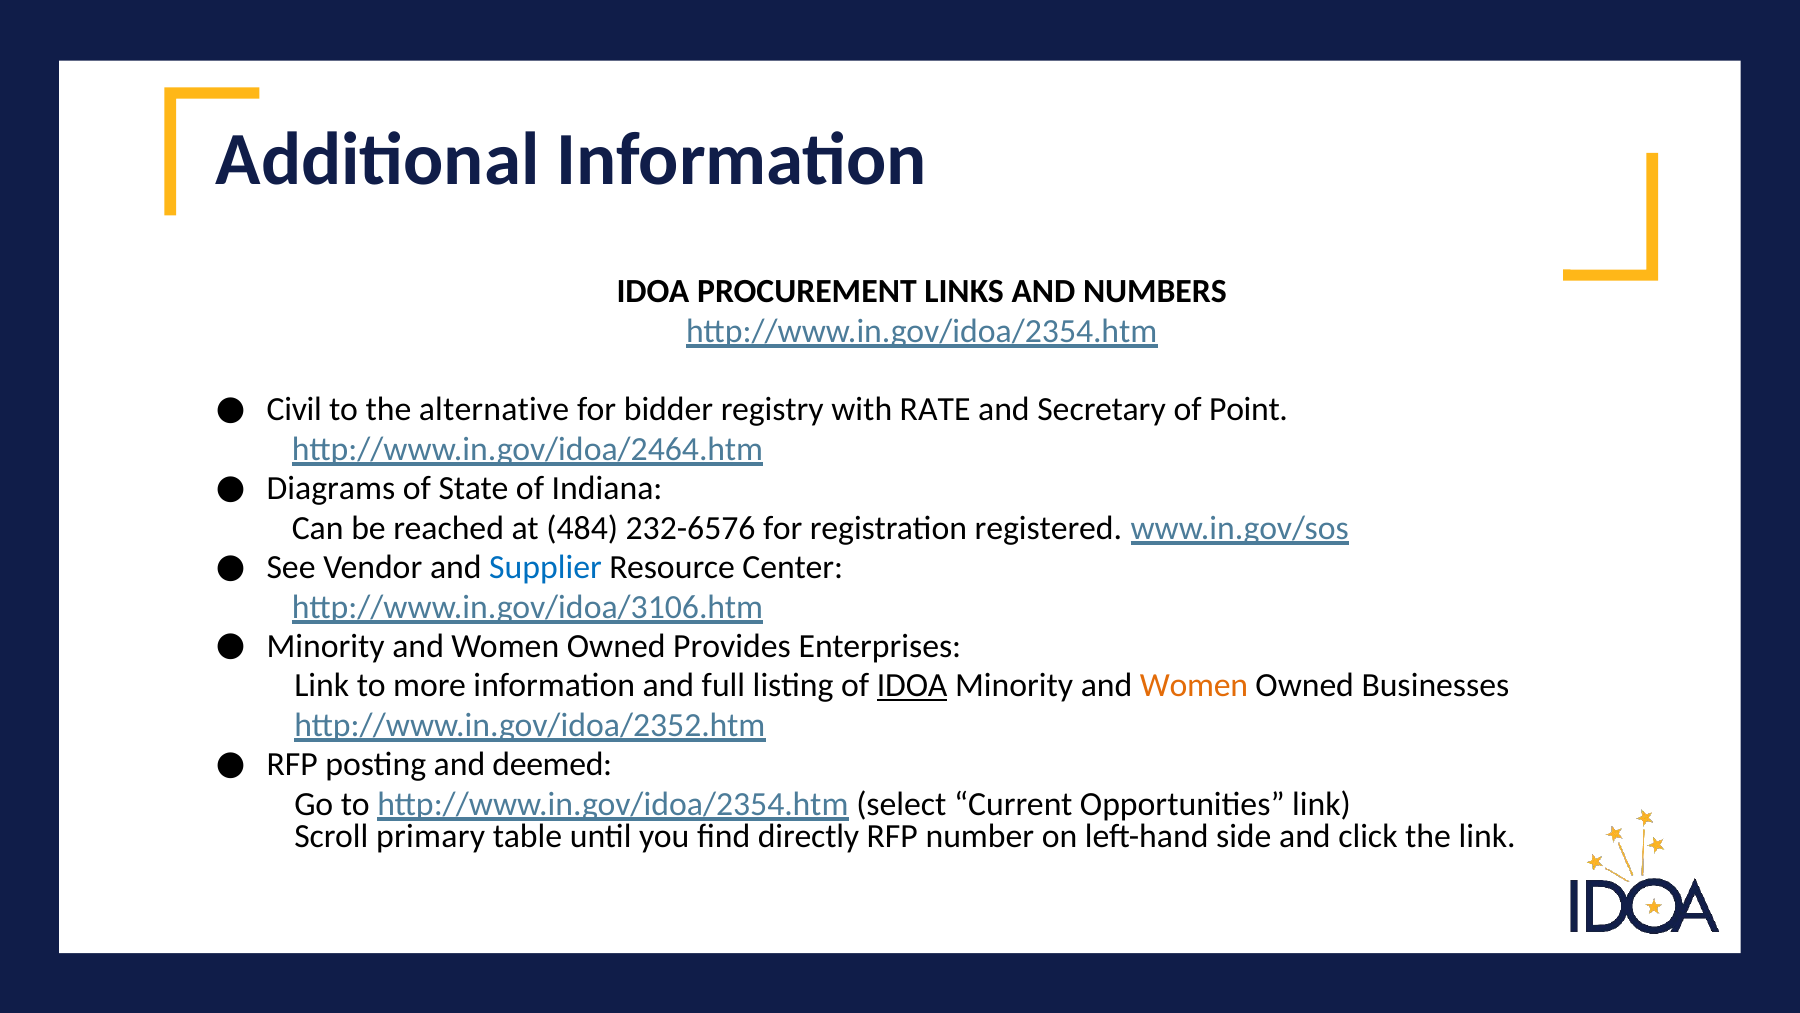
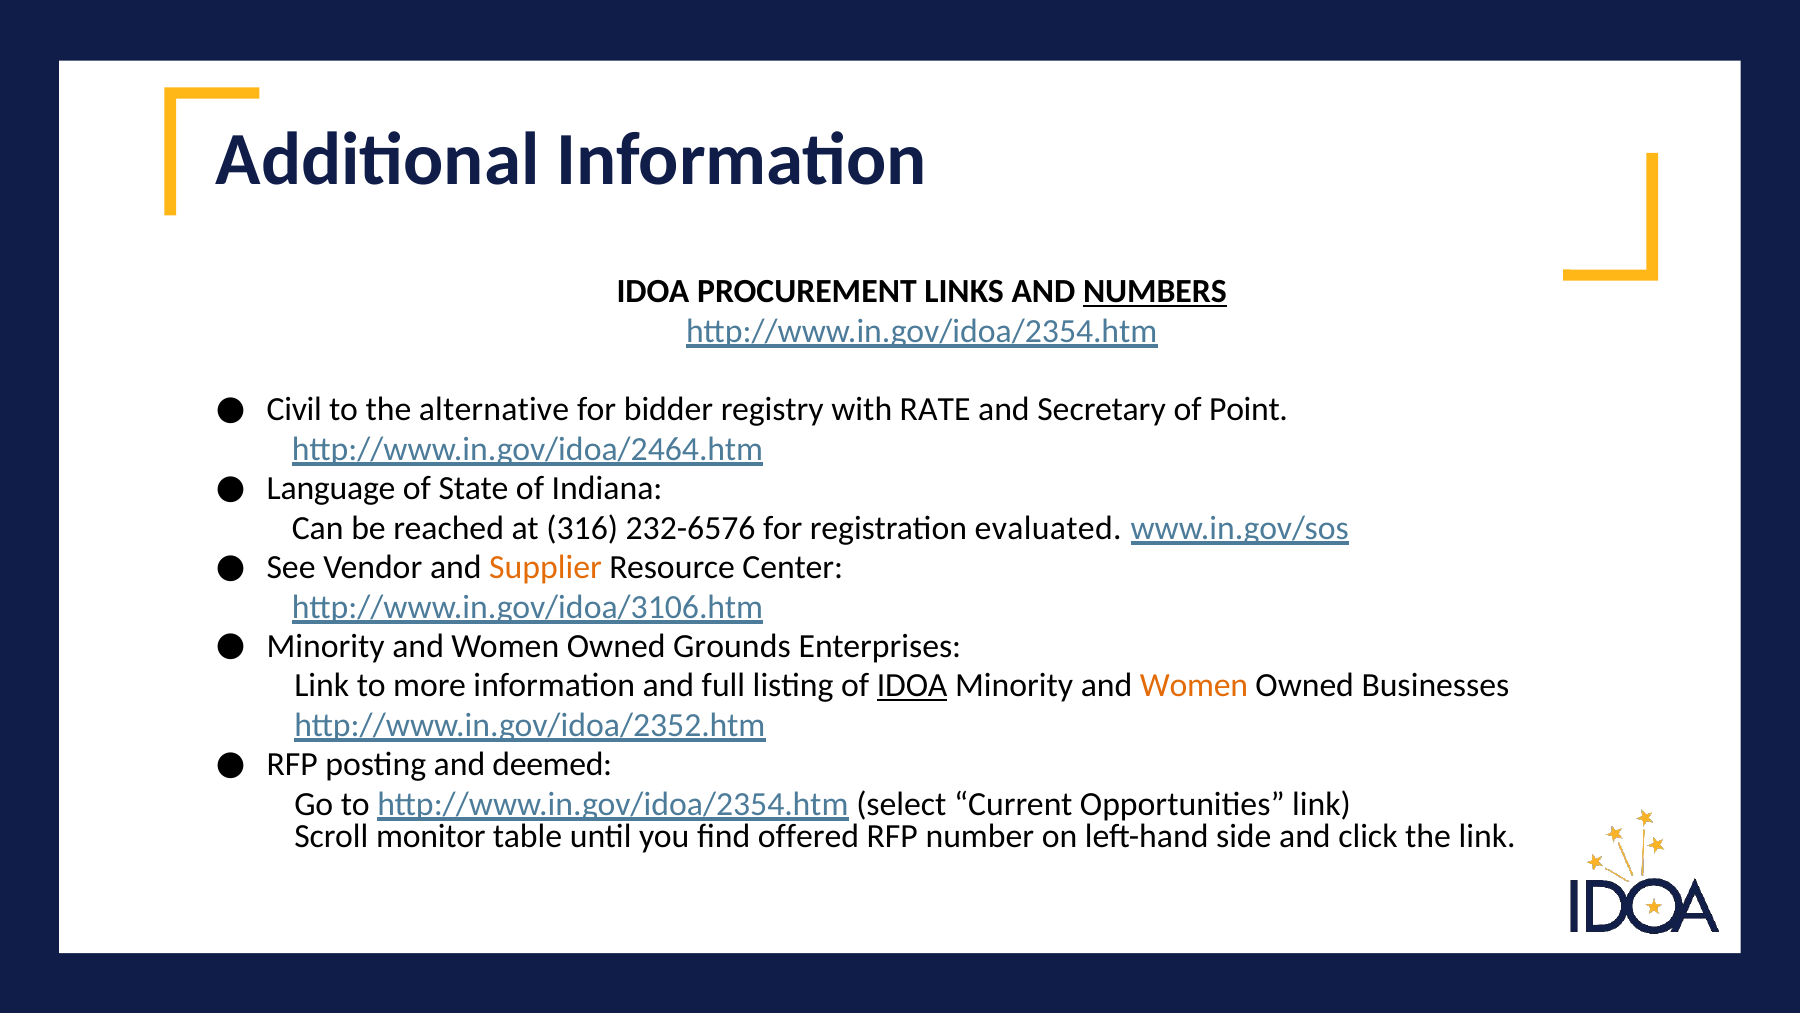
NUMBERS underline: none -> present
Diagrams: Diagrams -> Language
484: 484 -> 316
registered: registered -> evaluated
Supplier colour: blue -> orange
Provides: Provides -> Grounds
primary: primary -> monitor
directly: directly -> offered
